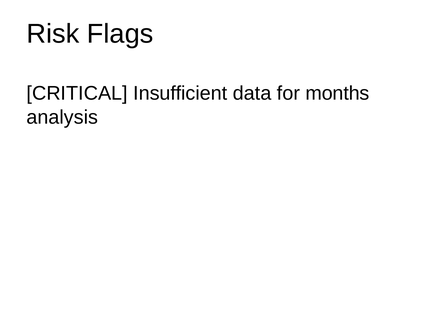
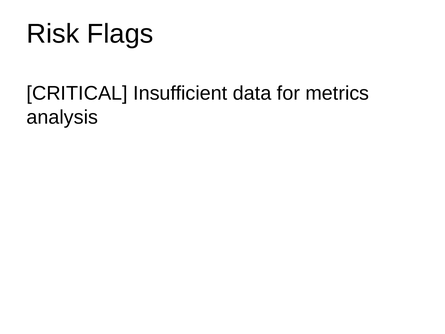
months: months -> metrics
